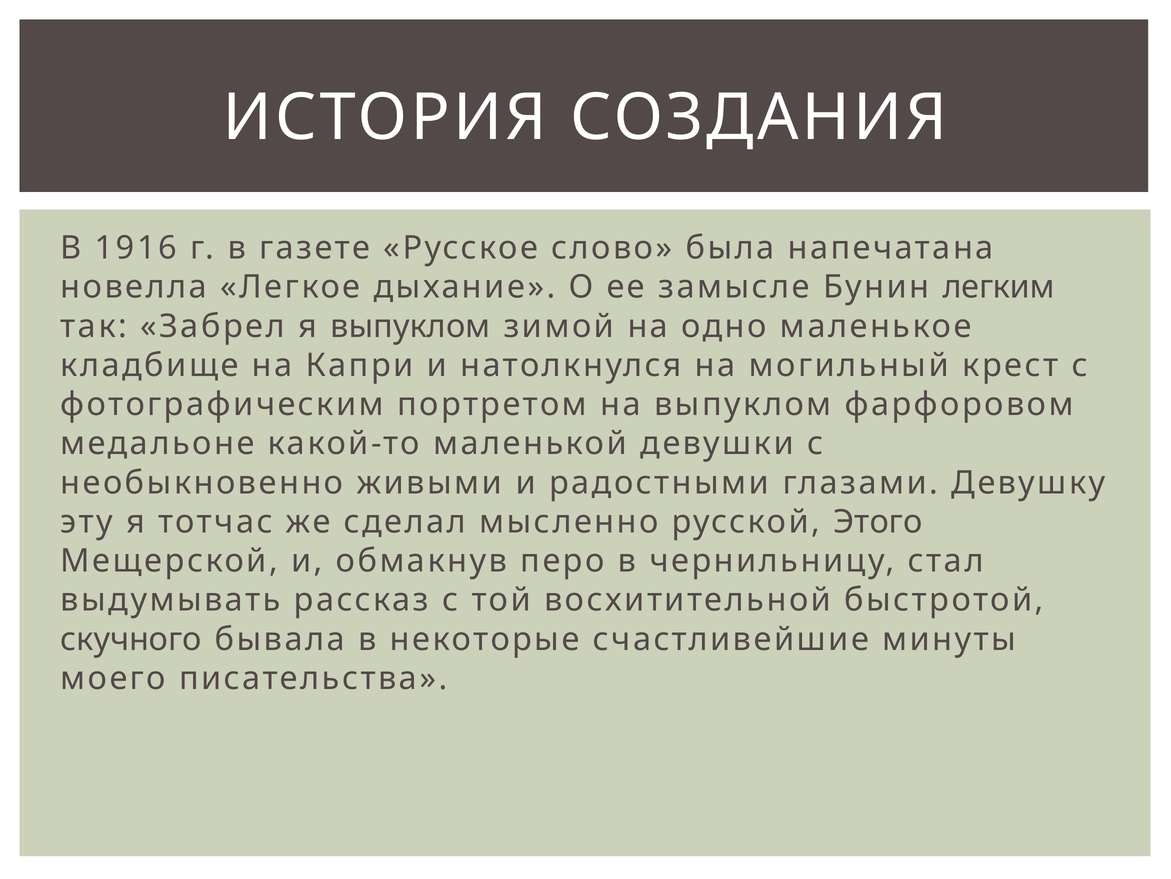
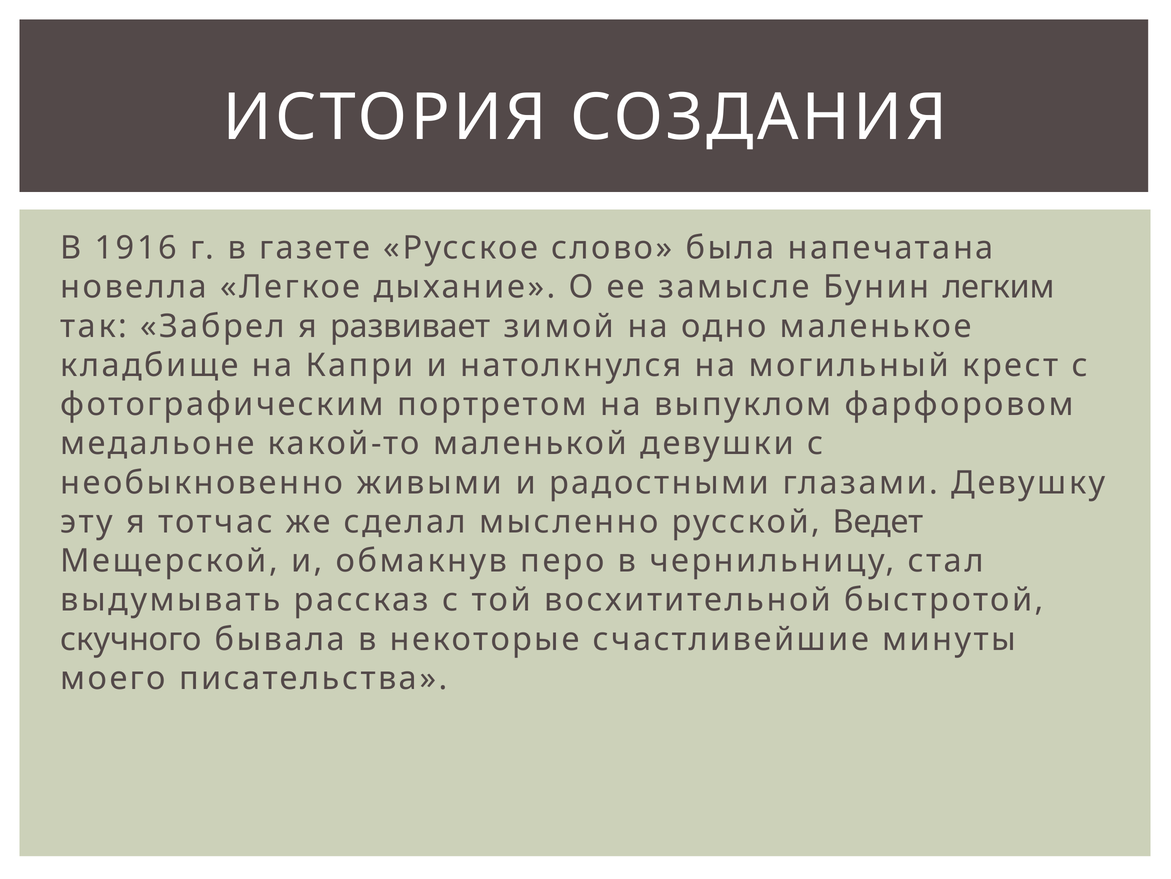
я выпуклом: выпуклом -> развивает
Этого: Этого -> Ведет
